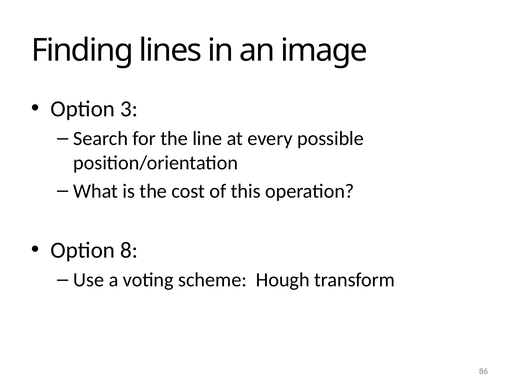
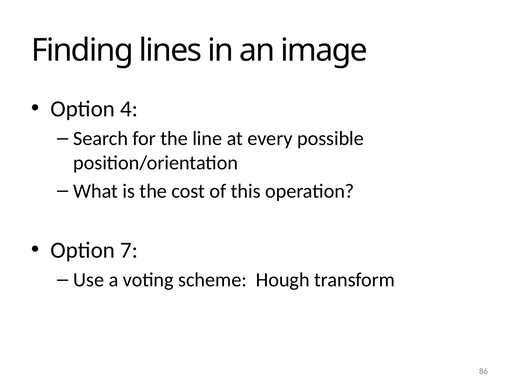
3: 3 -> 4
8: 8 -> 7
